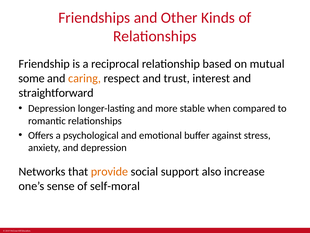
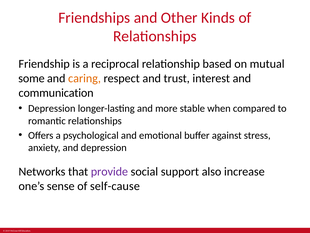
straightforward: straightforward -> communication
provide colour: orange -> purple
self-moral: self-moral -> self-cause
